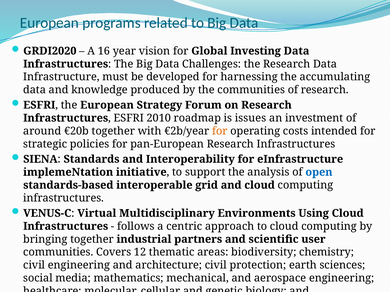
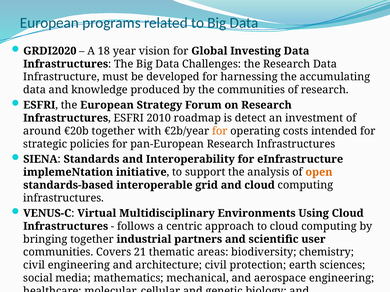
16: 16 -> 18
issues: issues -> detect
open colour: blue -> orange
12: 12 -> 21
